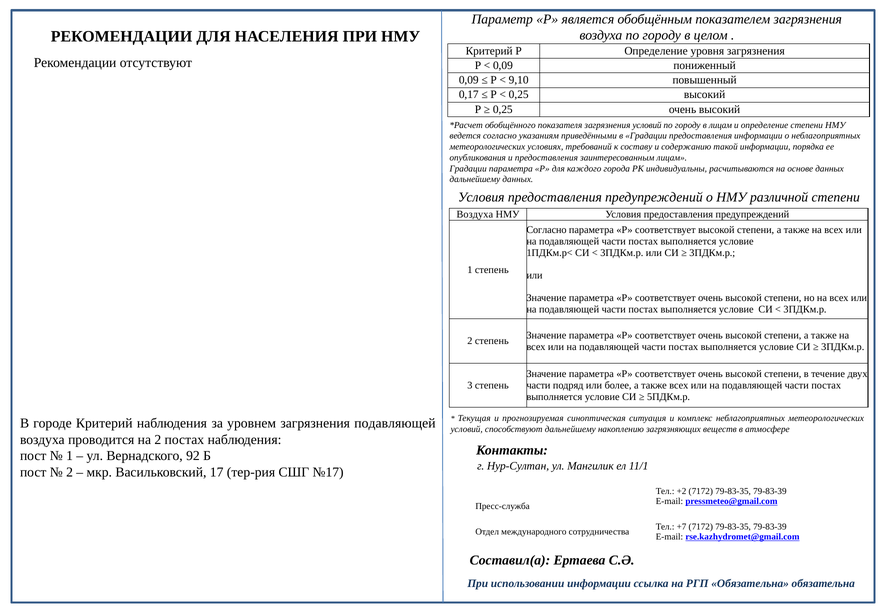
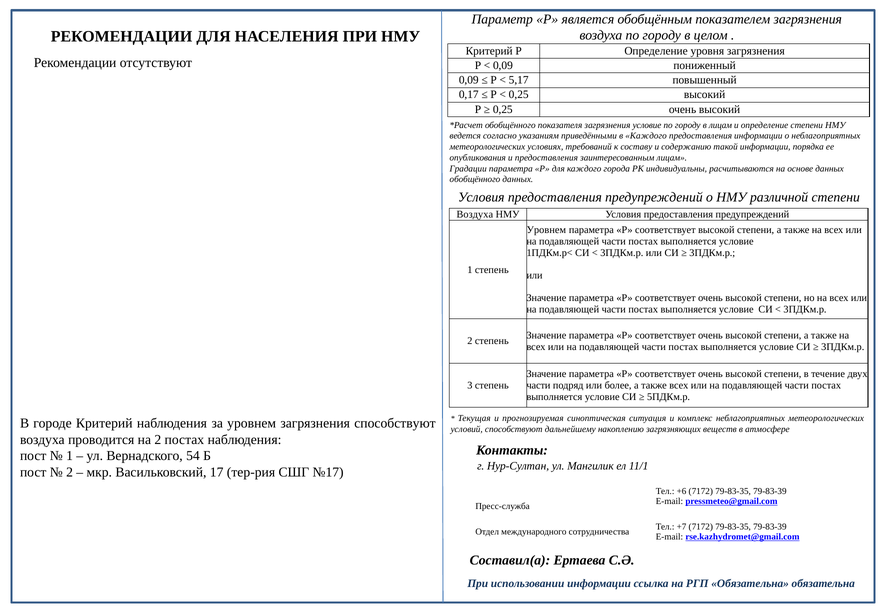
9,10: 9,10 -> 5,17
загрязнения условий: условий -> условие
в Градации: Градации -> Каждого
дальнейшему at (475, 180): дальнейшему -> обобщённого
Согласно at (546, 230): Согласно -> Уровнем
загрязнения подавляющей: подавляющей -> способствуют
92: 92 -> 54
+2: +2 -> +6
